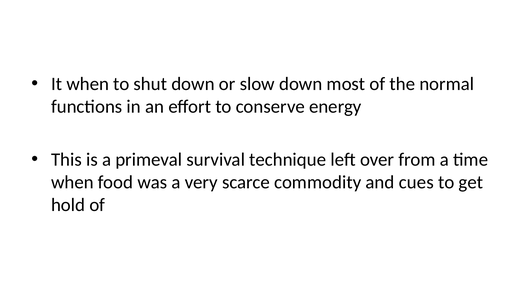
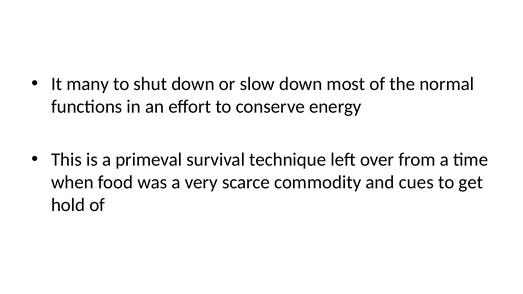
It when: when -> many
